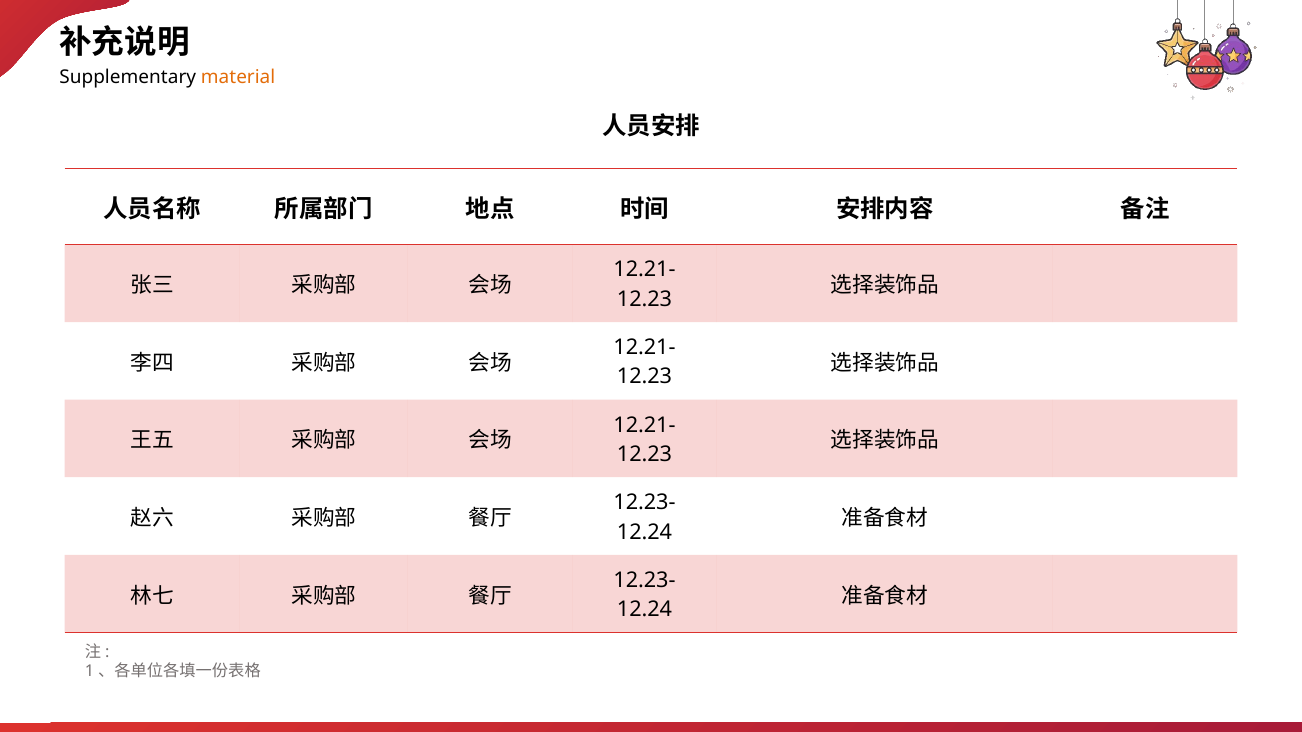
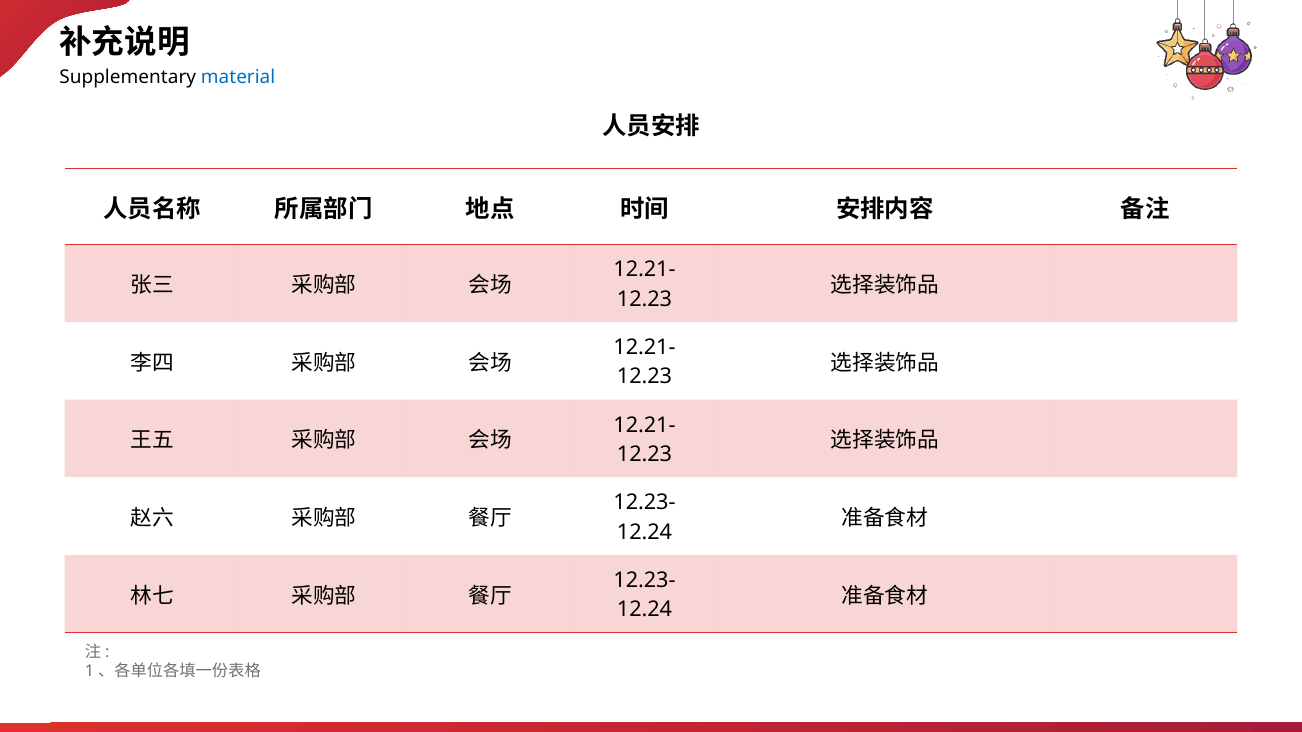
material colour: orange -> blue
